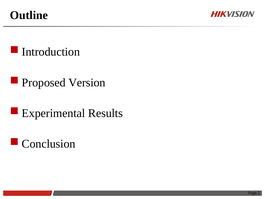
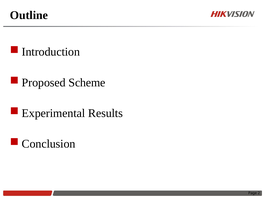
Version: Version -> Scheme
